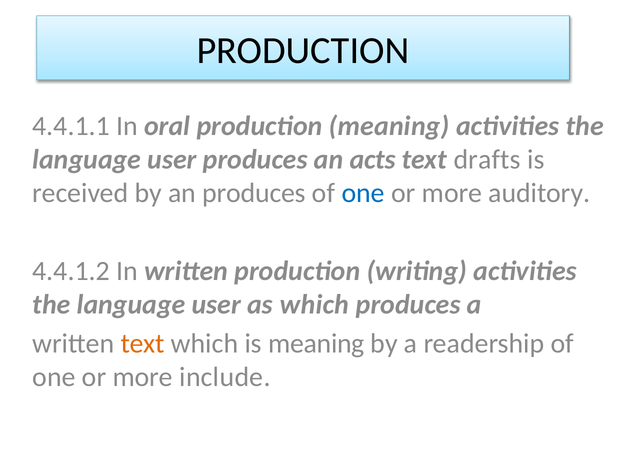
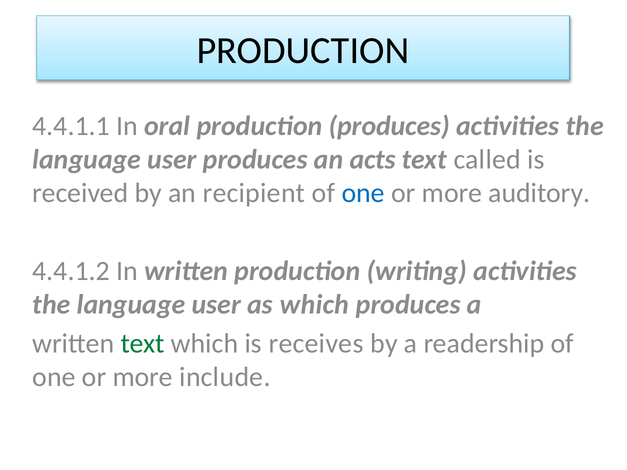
production meaning: meaning -> produces
drafts: drafts -> called
an produces: produces -> recipient
text at (143, 344) colour: orange -> green
is meaning: meaning -> receives
